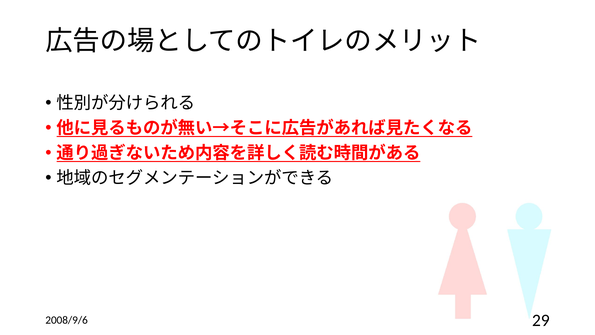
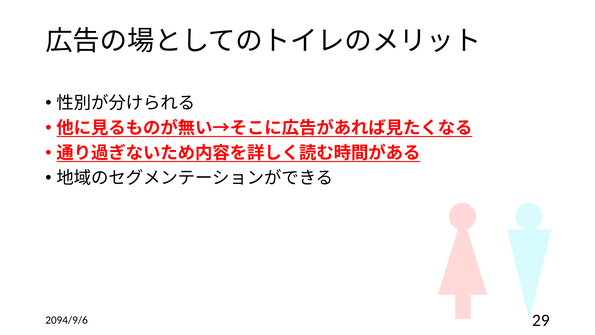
2008/9/6: 2008/9/6 -> 2094/9/6
